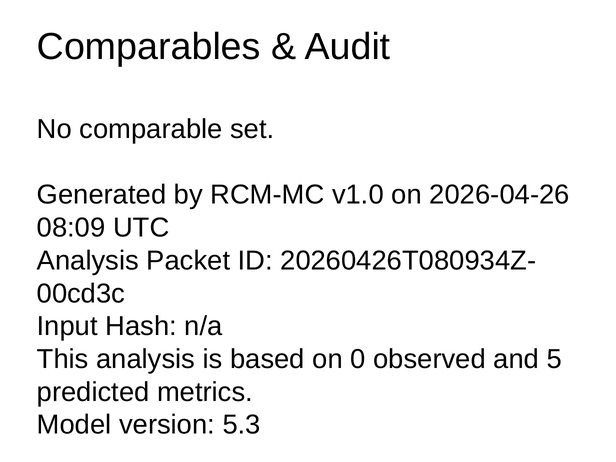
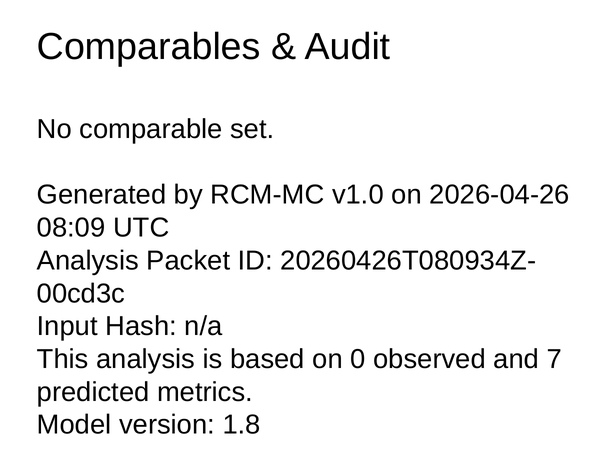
5: 5 -> 7
5.3: 5.3 -> 1.8
